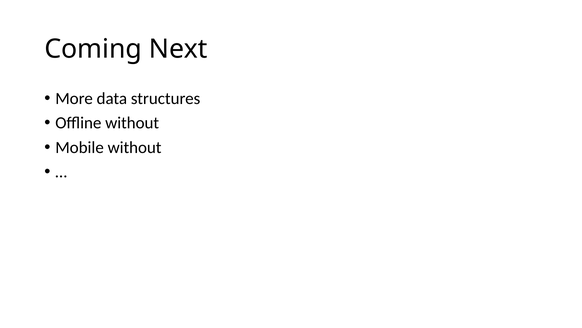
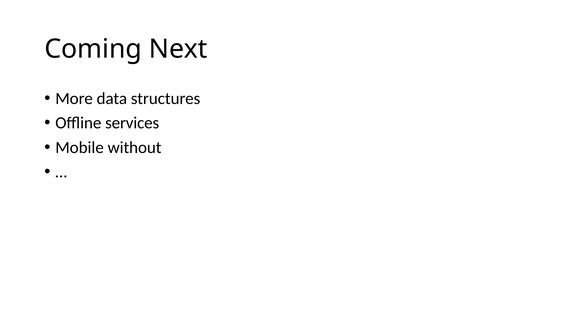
Offline without: without -> services
